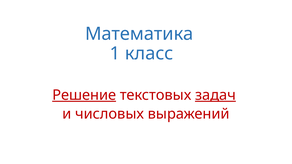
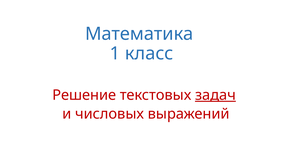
Решение underline: present -> none
